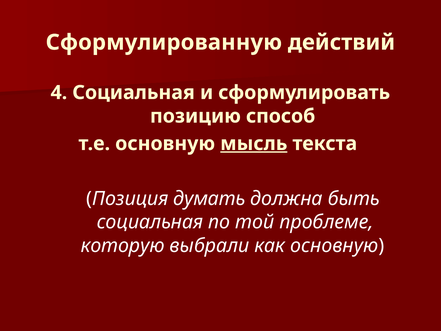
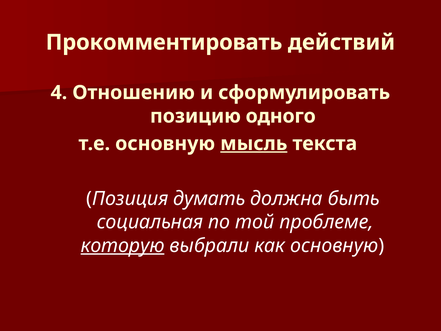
Сформулированную: Сформулированную -> Прокомментировать
4 Социальная: Социальная -> Отношению
способ: способ -> одного
которую underline: none -> present
